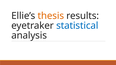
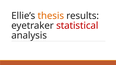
statistical colour: blue -> red
